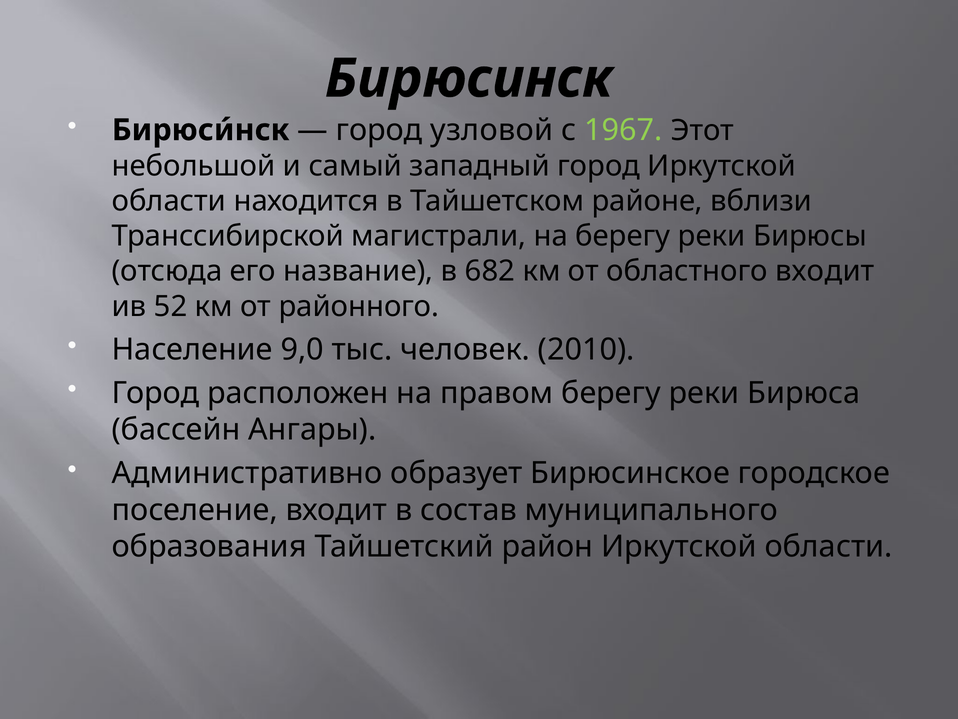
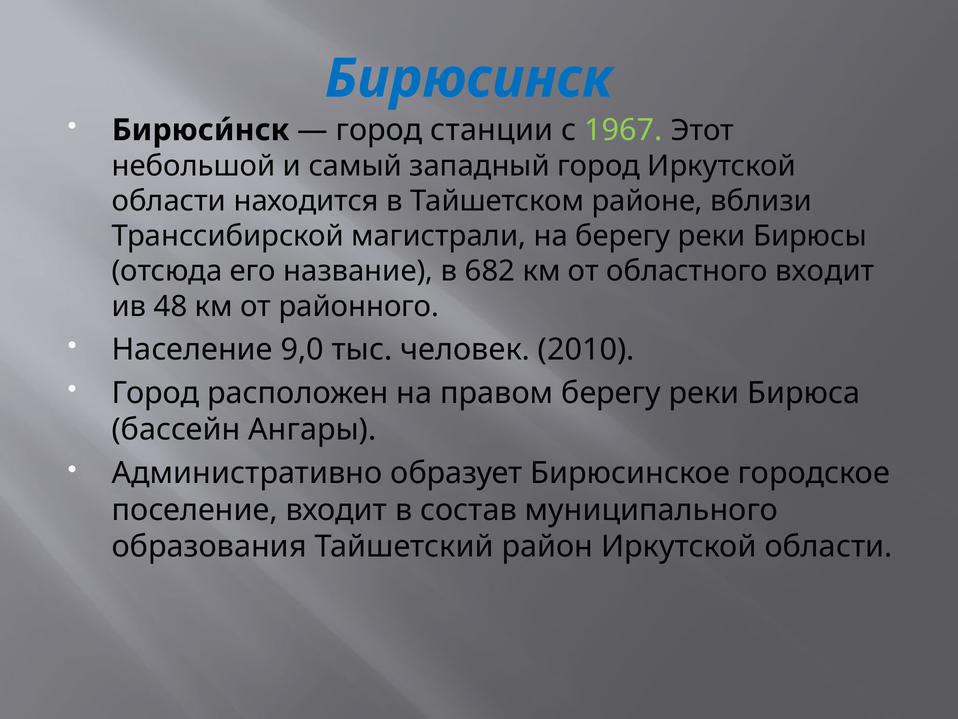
Бирюсинск colour: black -> blue
узловой: узловой -> станции
52: 52 -> 48
